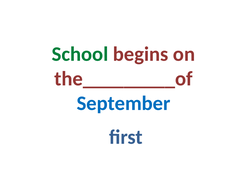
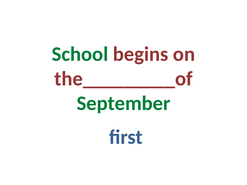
September colour: blue -> green
